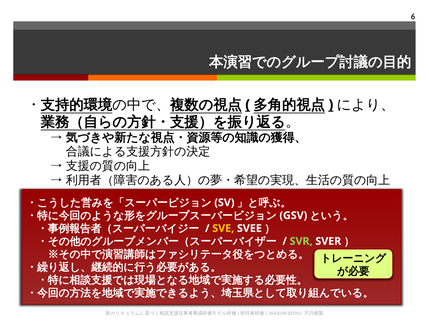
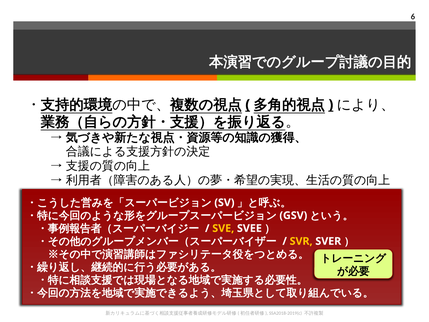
SVR colour: light green -> yellow
